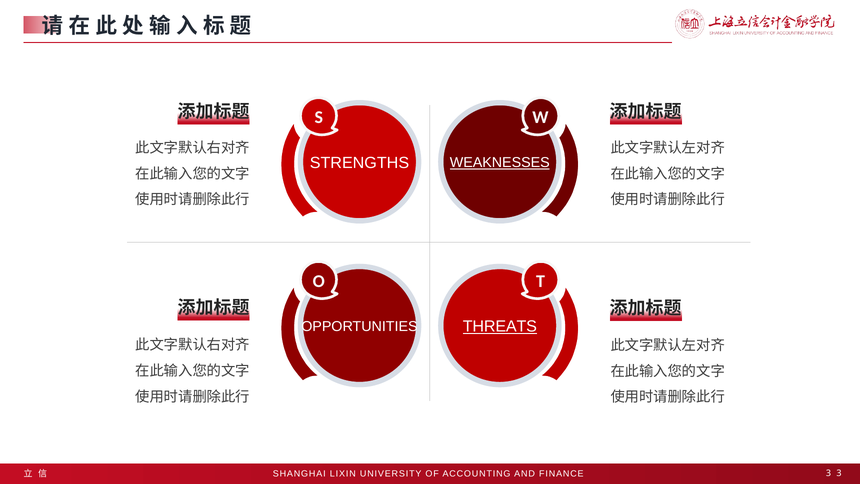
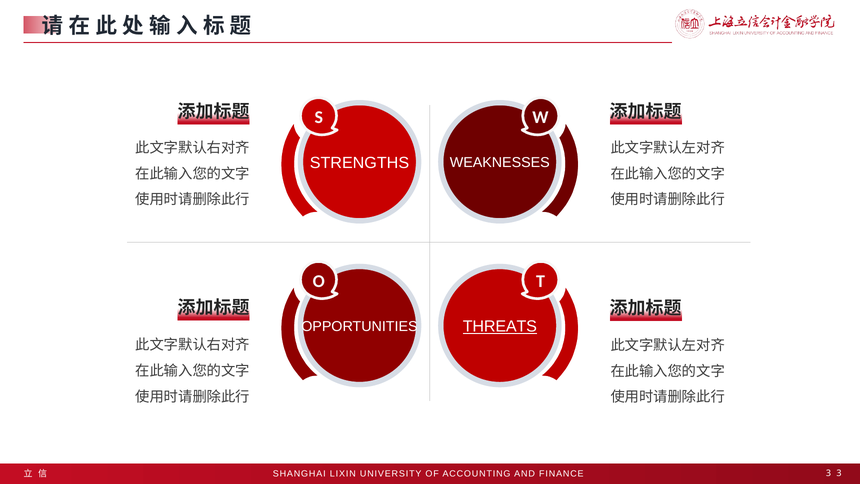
WEAKNESSES underline: present -> none
